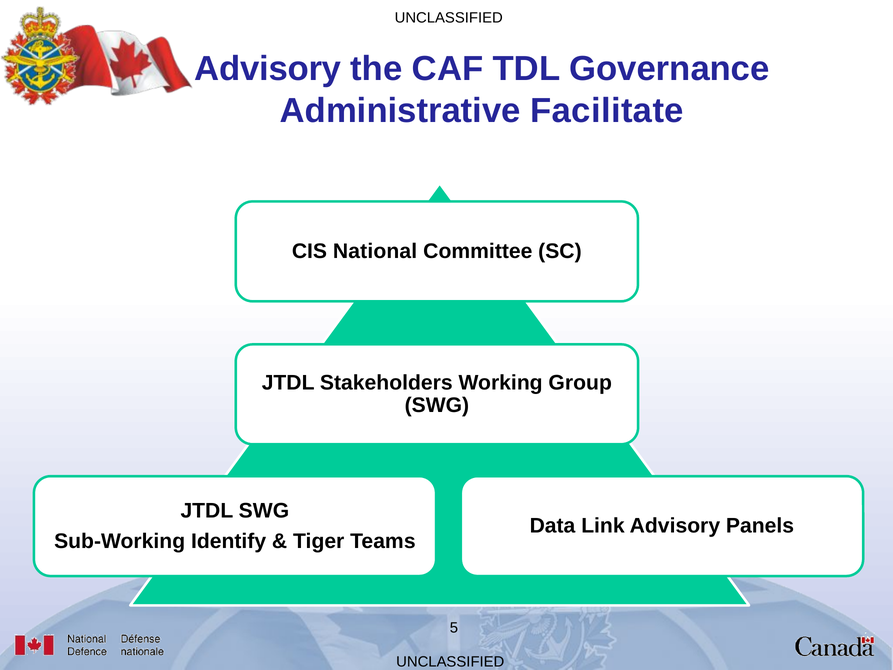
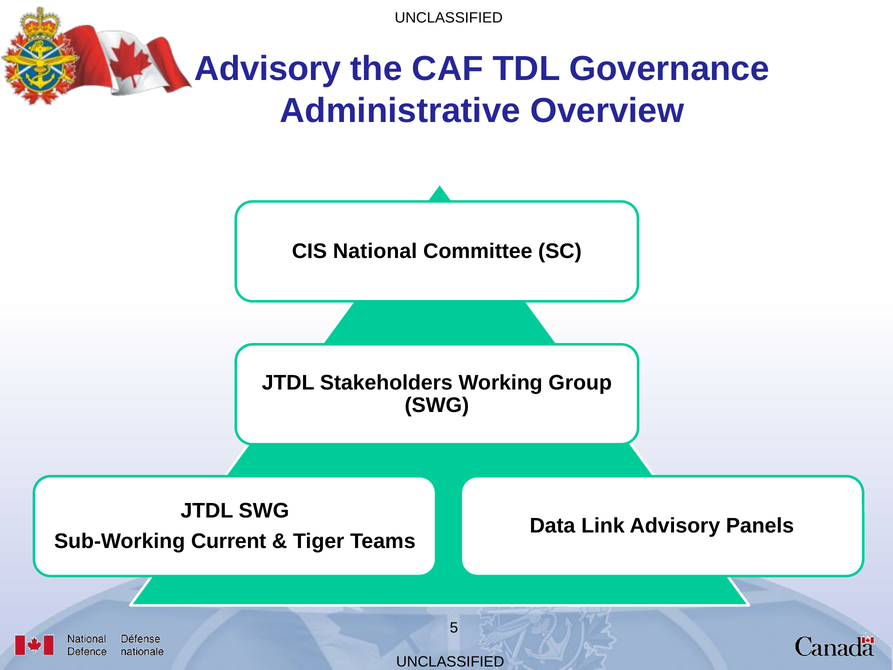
Facilitate: Facilitate -> Overview
Identify: Identify -> Current
